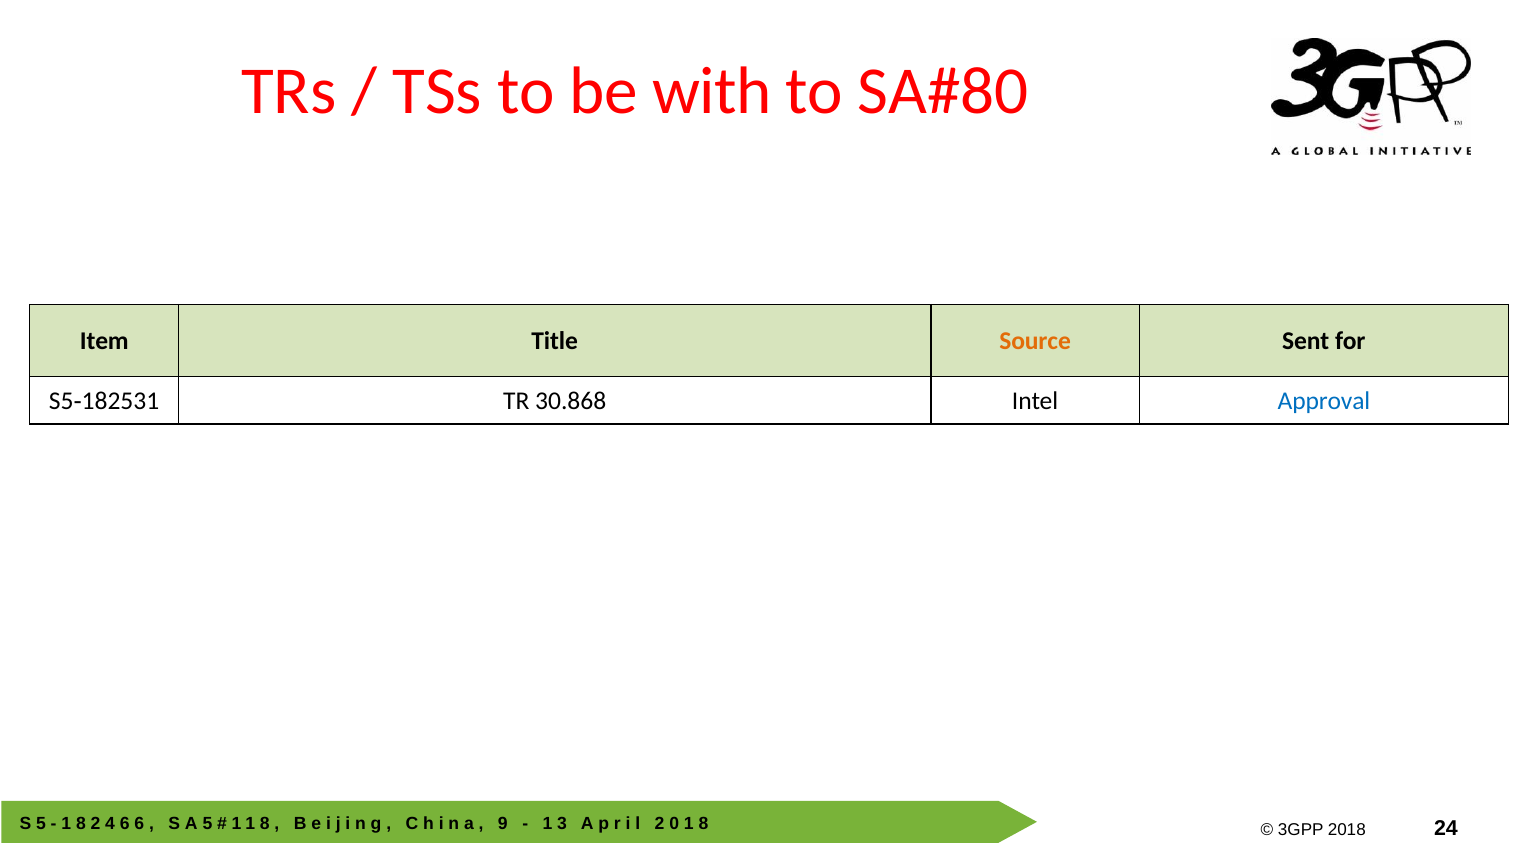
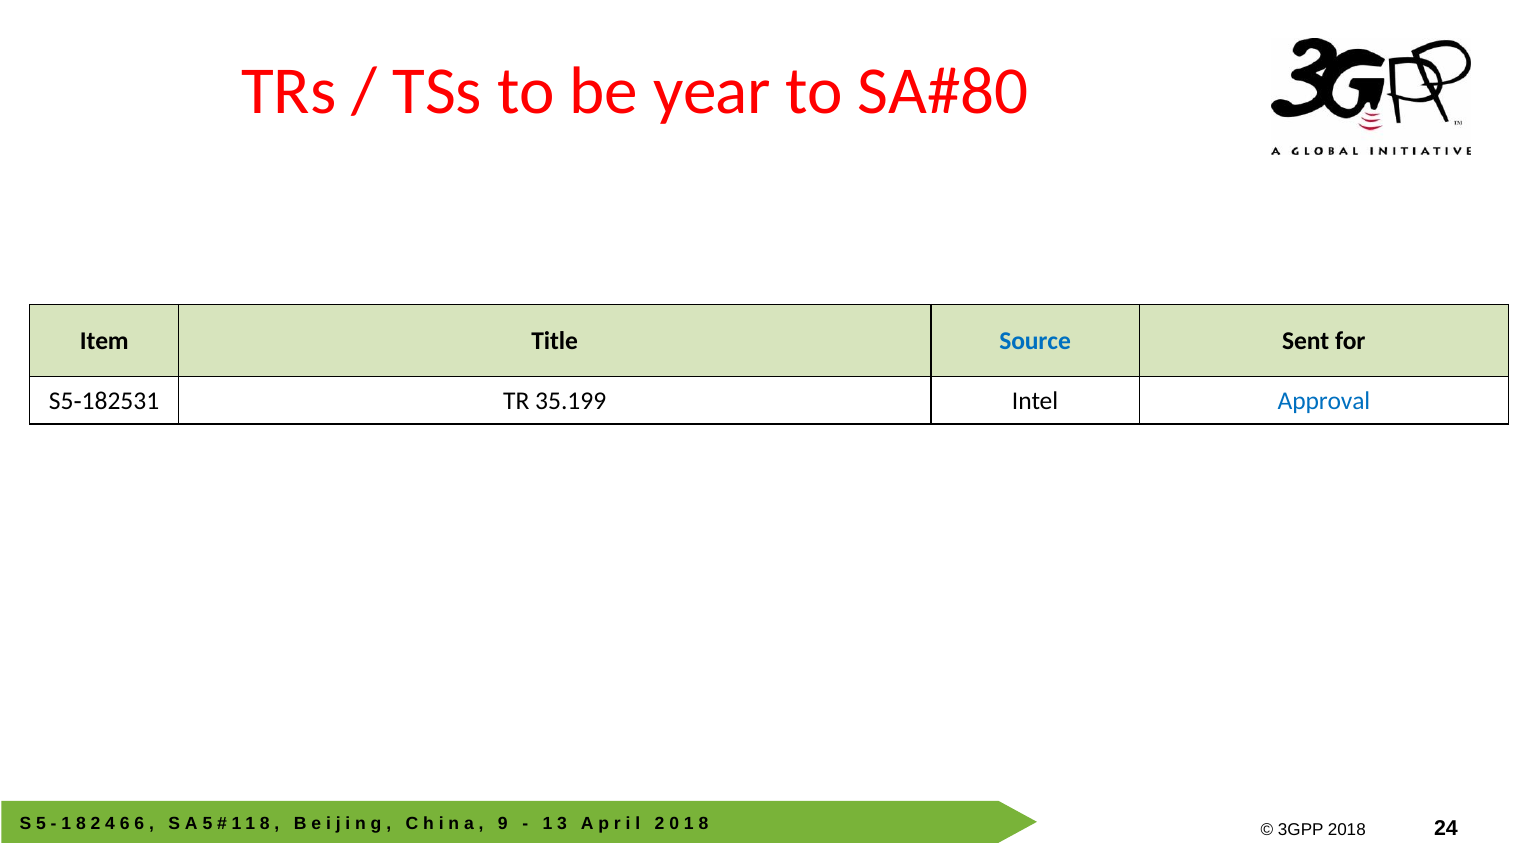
with: with -> year
Source colour: orange -> blue
30.868: 30.868 -> 35.199
